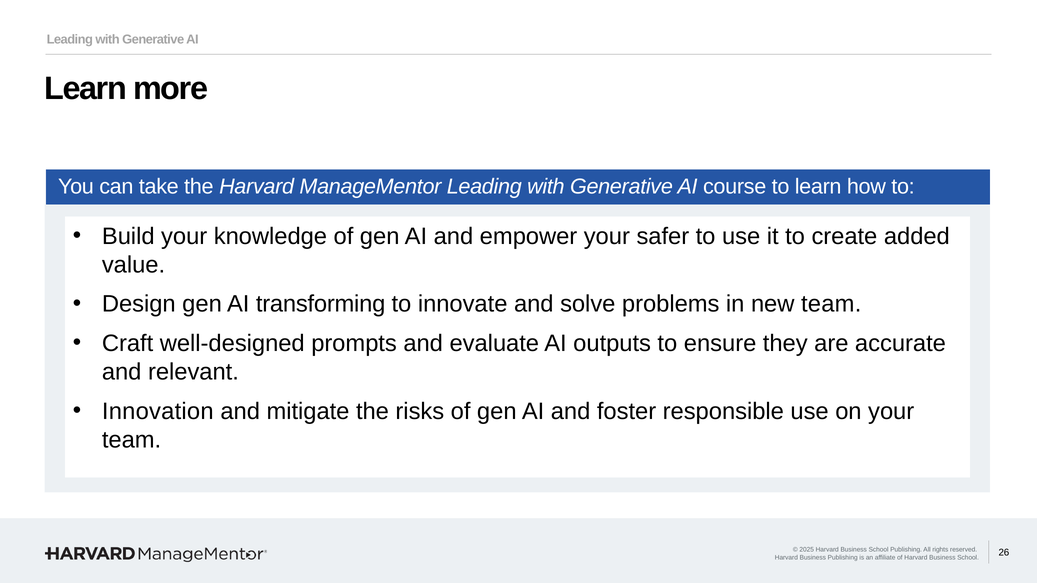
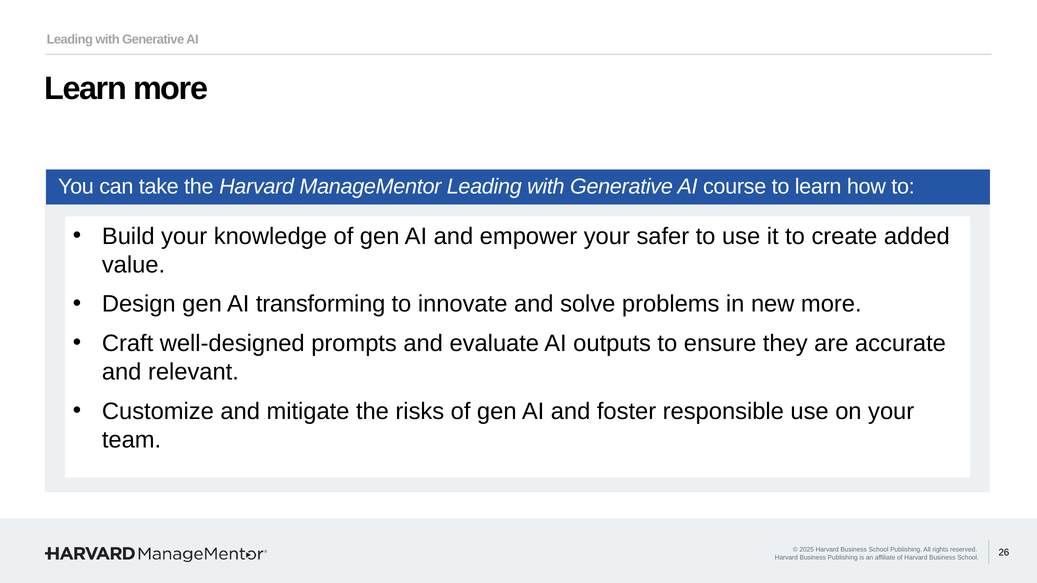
new team: team -> more
Innovation: Innovation -> Customize
